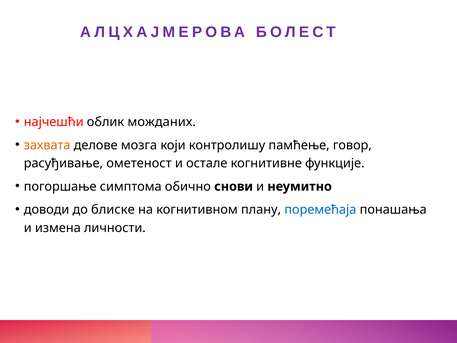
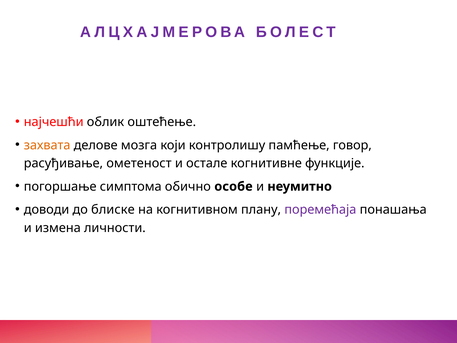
можданих: можданих -> оштећење
снови: снови -> особе
поремећаја colour: blue -> purple
